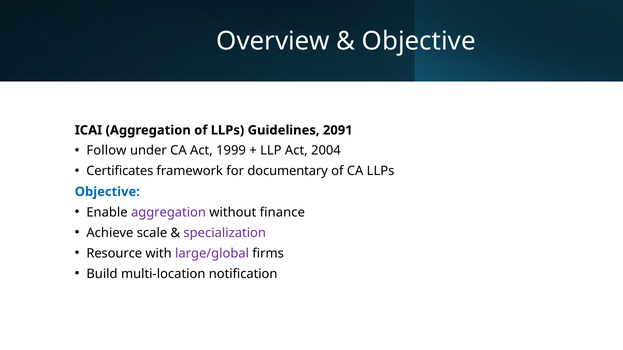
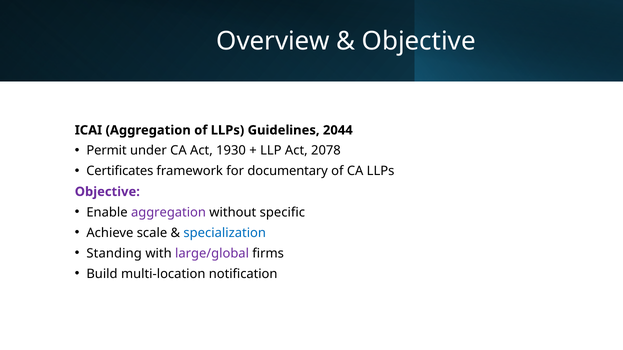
2091: 2091 -> 2044
Follow: Follow -> Permit
1999: 1999 -> 1930
2004: 2004 -> 2078
Objective at (107, 192) colour: blue -> purple
finance: finance -> specific
specialization colour: purple -> blue
Resource: Resource -> Standing
